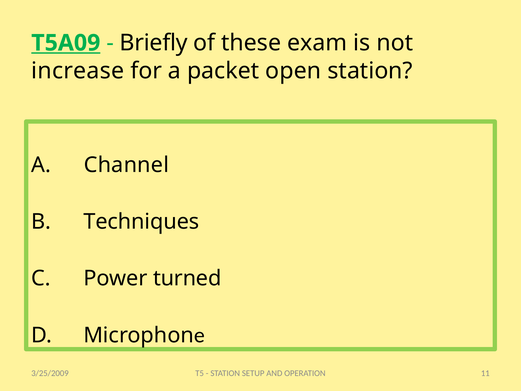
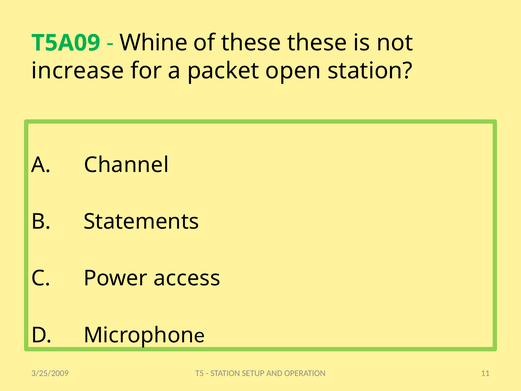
T5A09 underline: present -> none
Briefly: Briefly -> Whine
these exam: exam -> these
Techniques: Techniques -> Statements
turned: turned -> access
